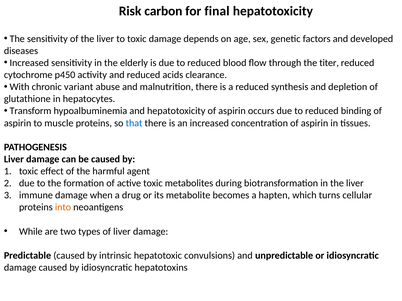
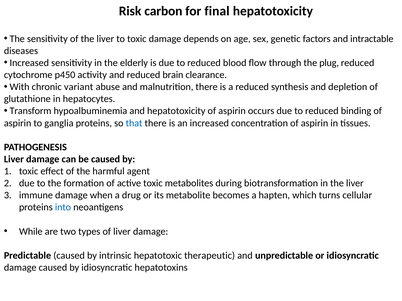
developed: developed -> intractable
titer: titer -> plug
acids: acids -> brain
muscle: muscle -> ganglia
into colour: orange -> blue
convulsions: convulsions -> therapeutic
